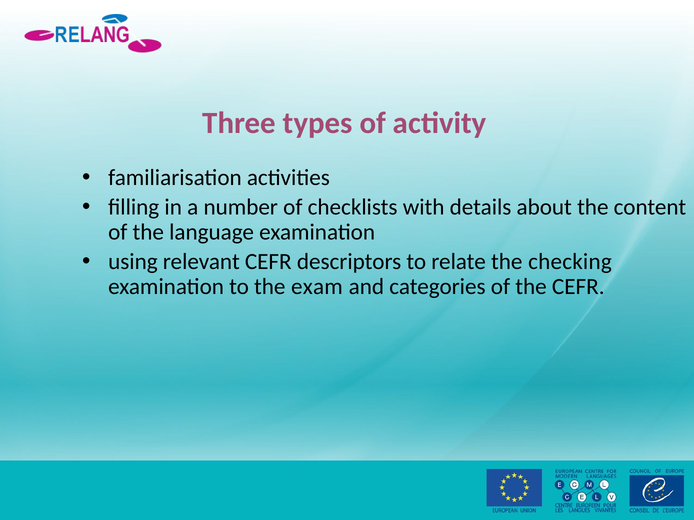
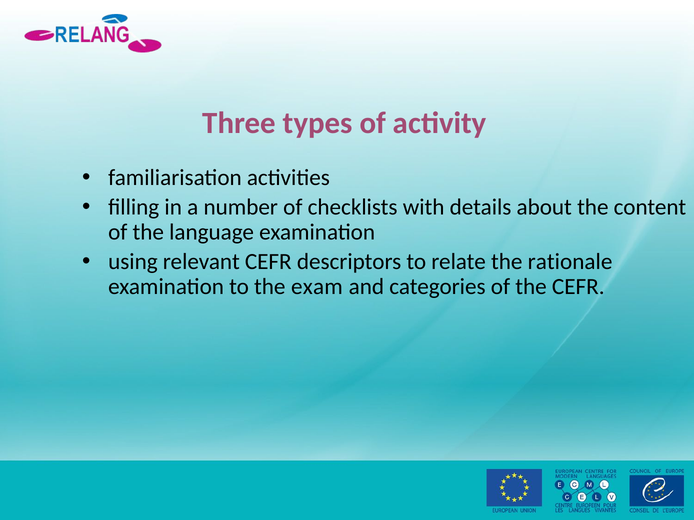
checking: checking -> rationale
